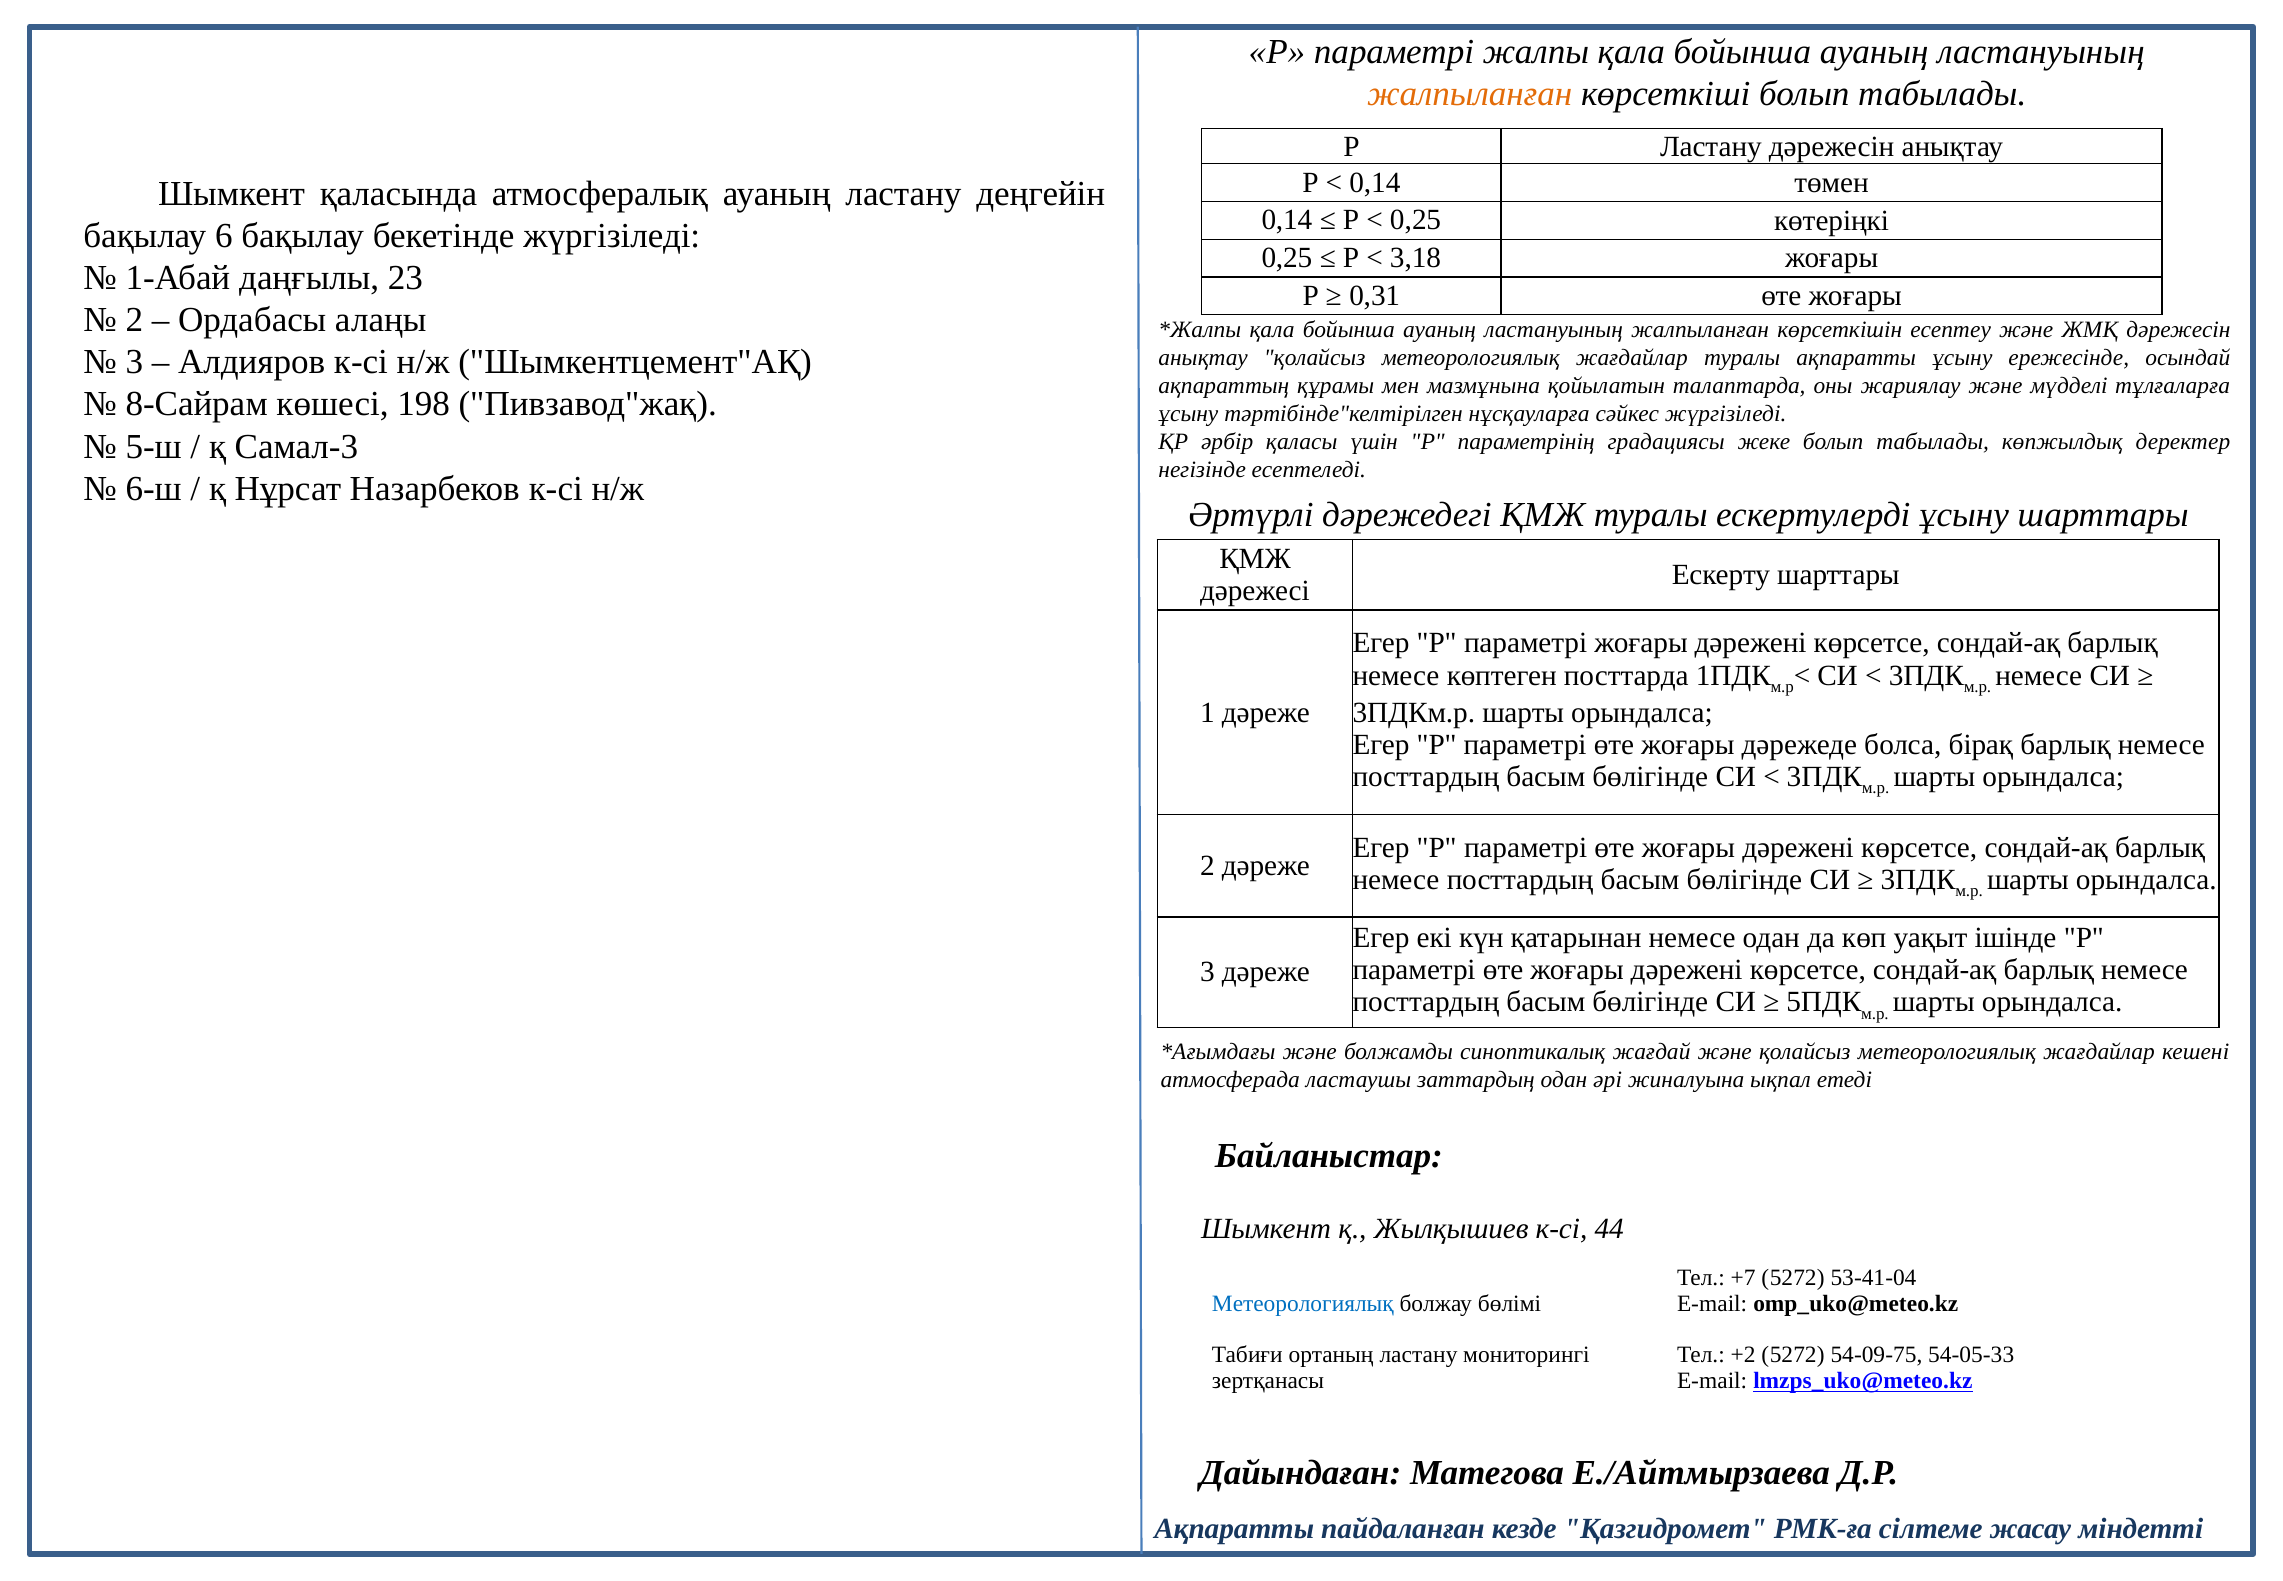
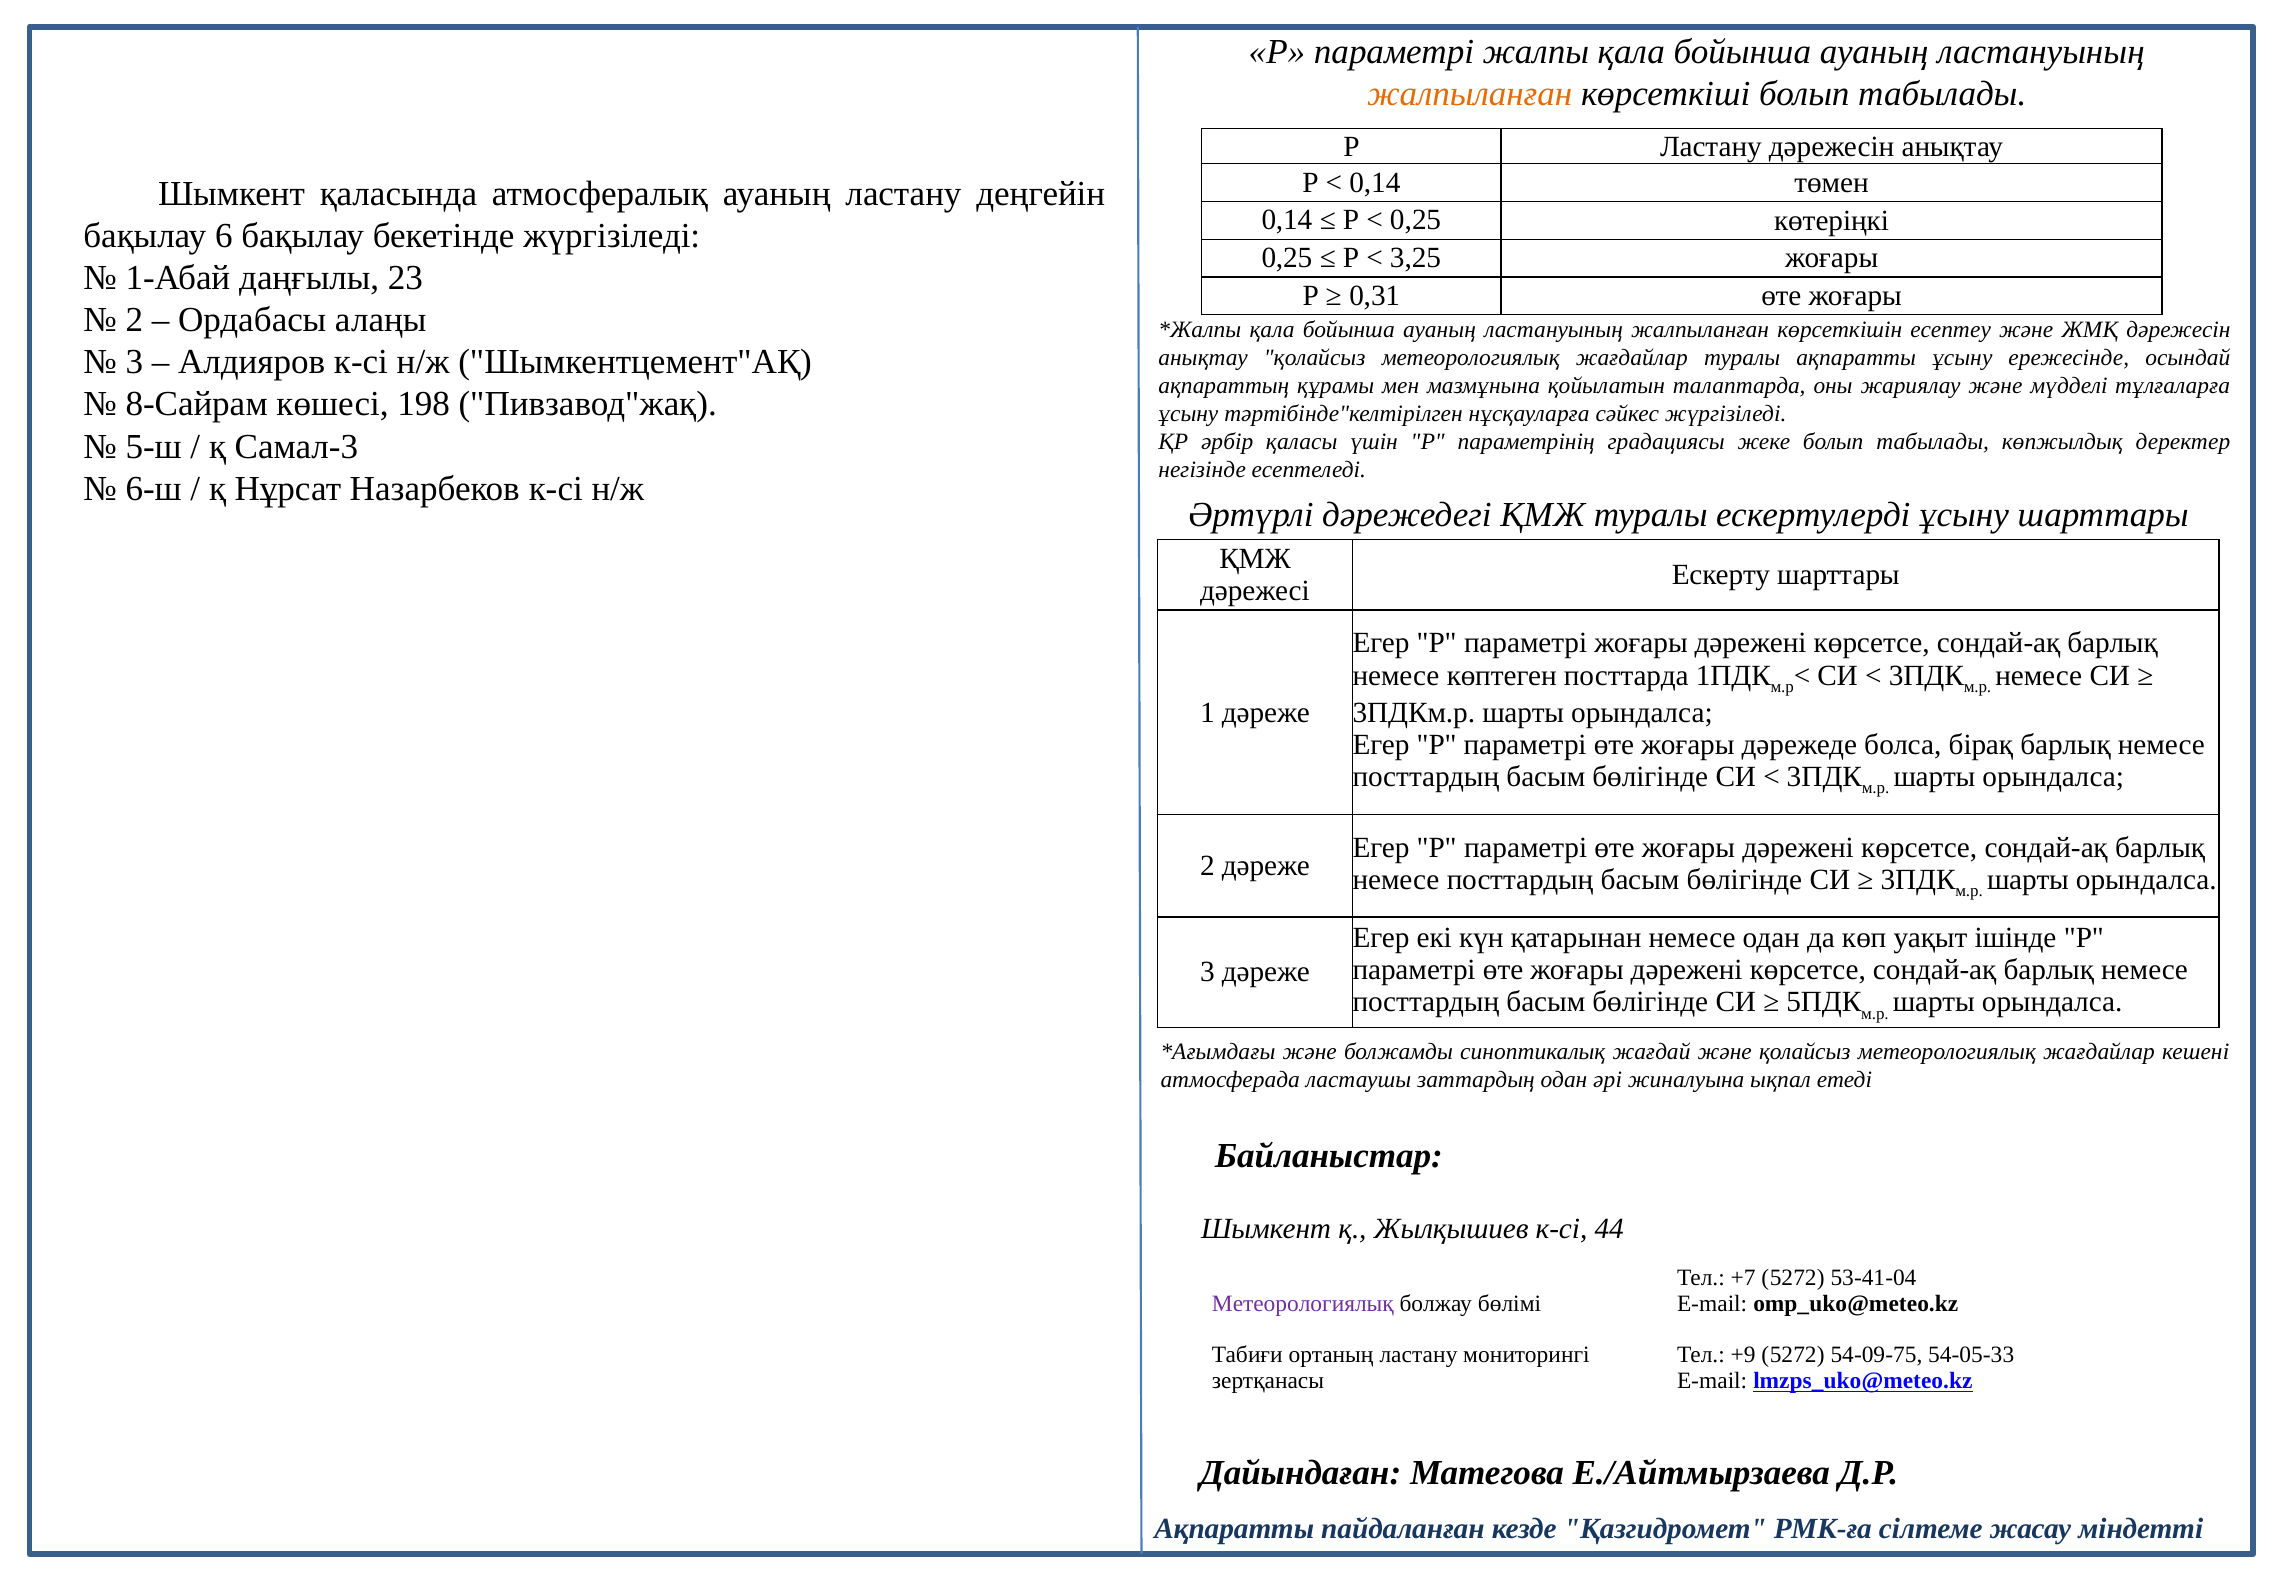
3,18: 3,18 -> 3,25
Метеорологиялық at (1303, 1303) colour: blue -> purple
+2: +2 -> +9
